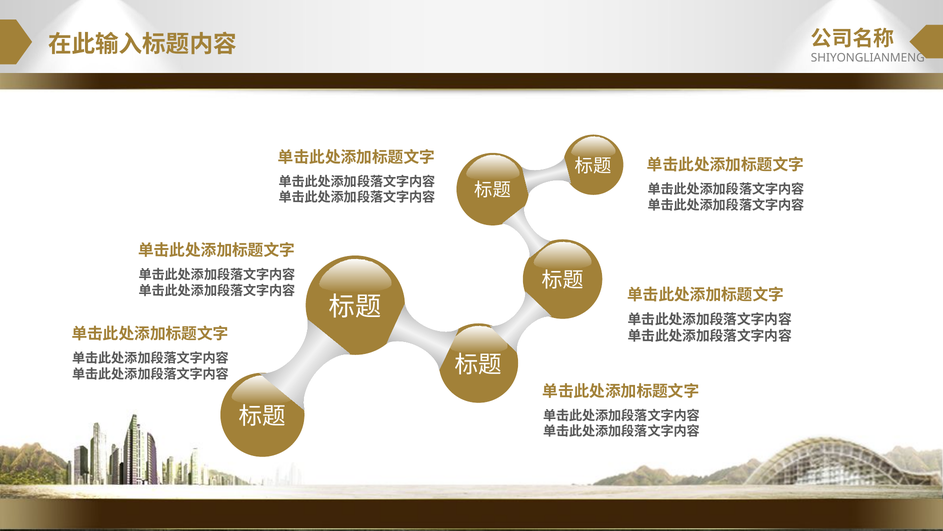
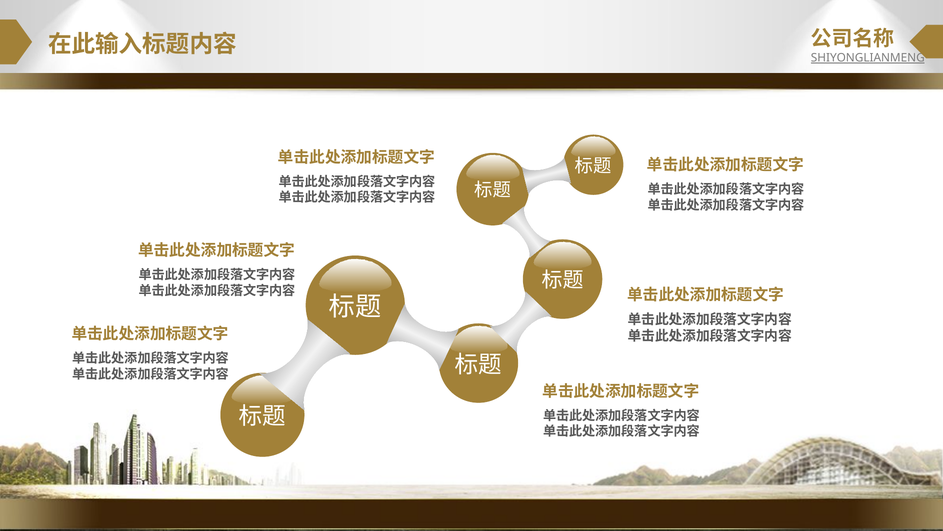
SHIYONGLIANMENG underline: none -> present
